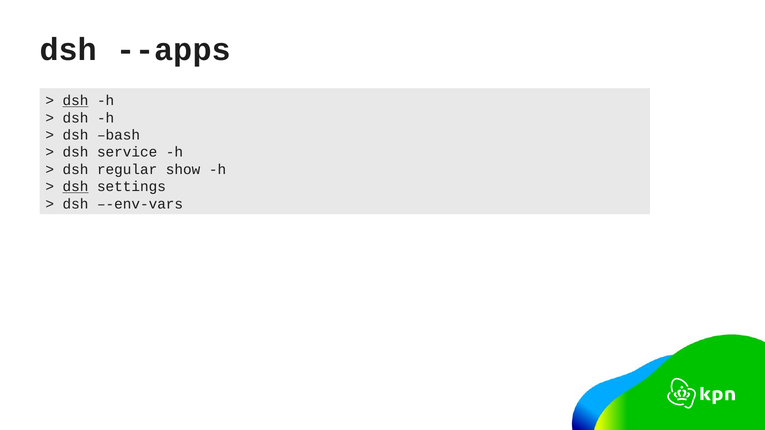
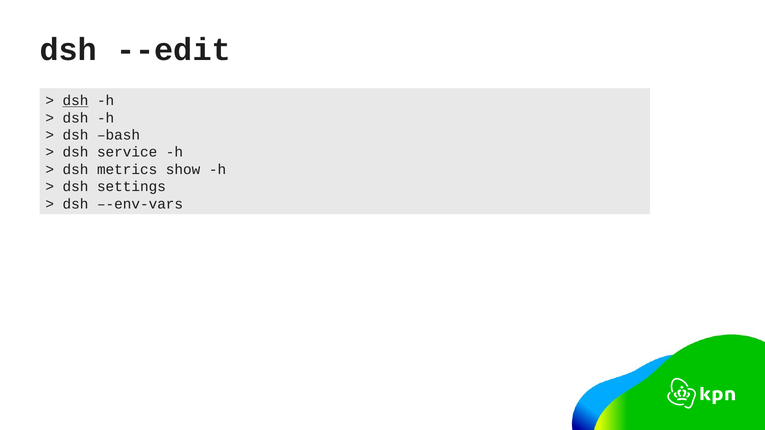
--apps: --apps -> --edit
regular: regular -> metrics
dsh at (76, 187) underline: present -> none
